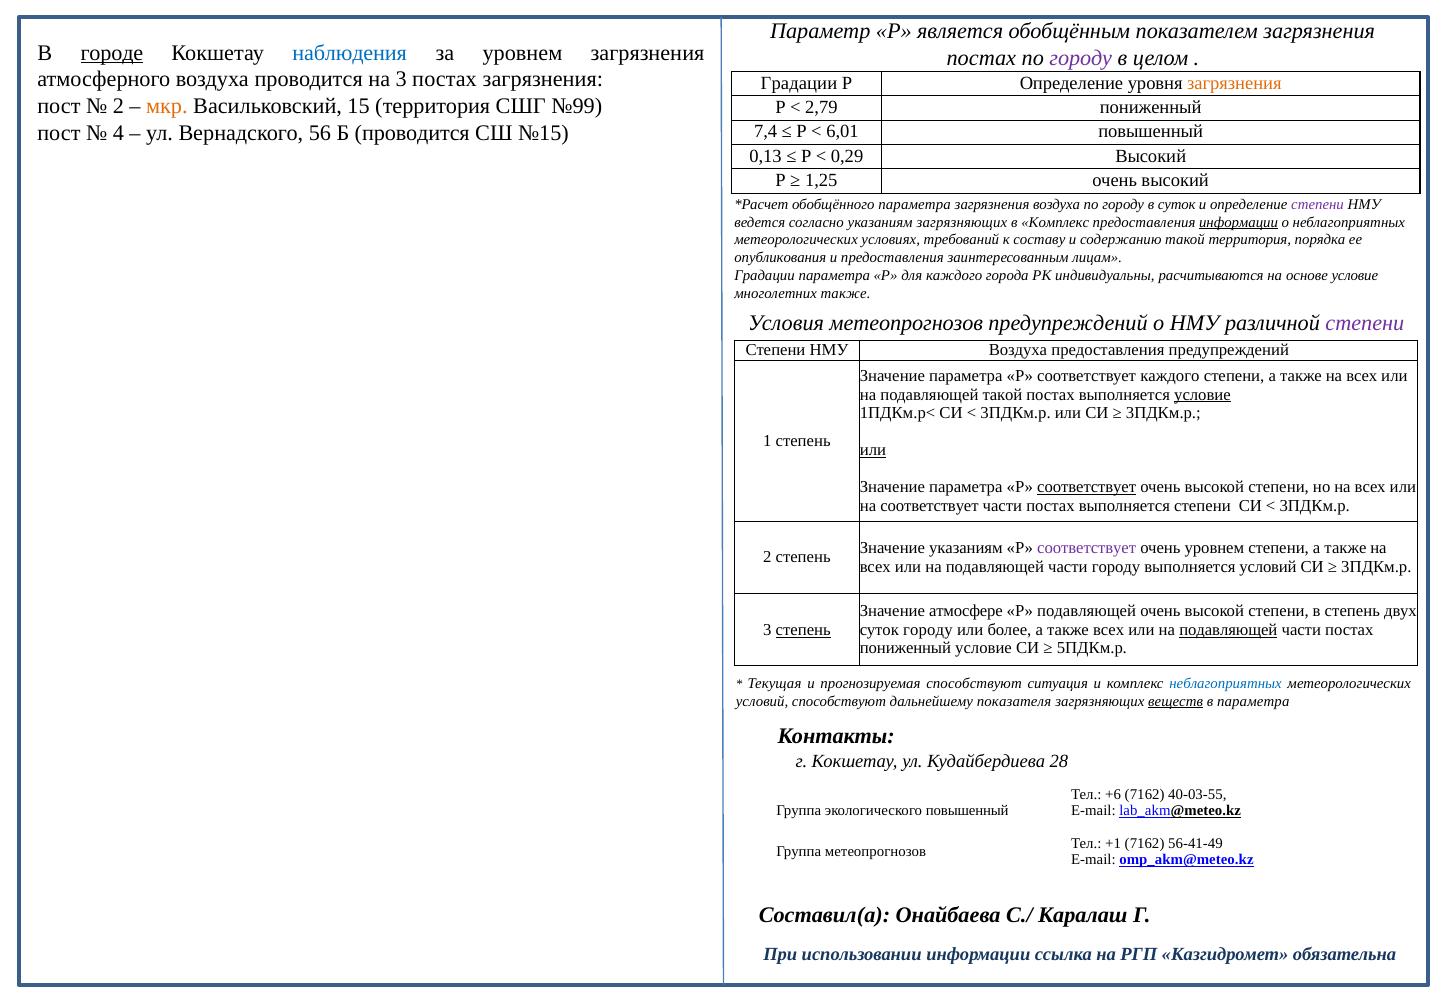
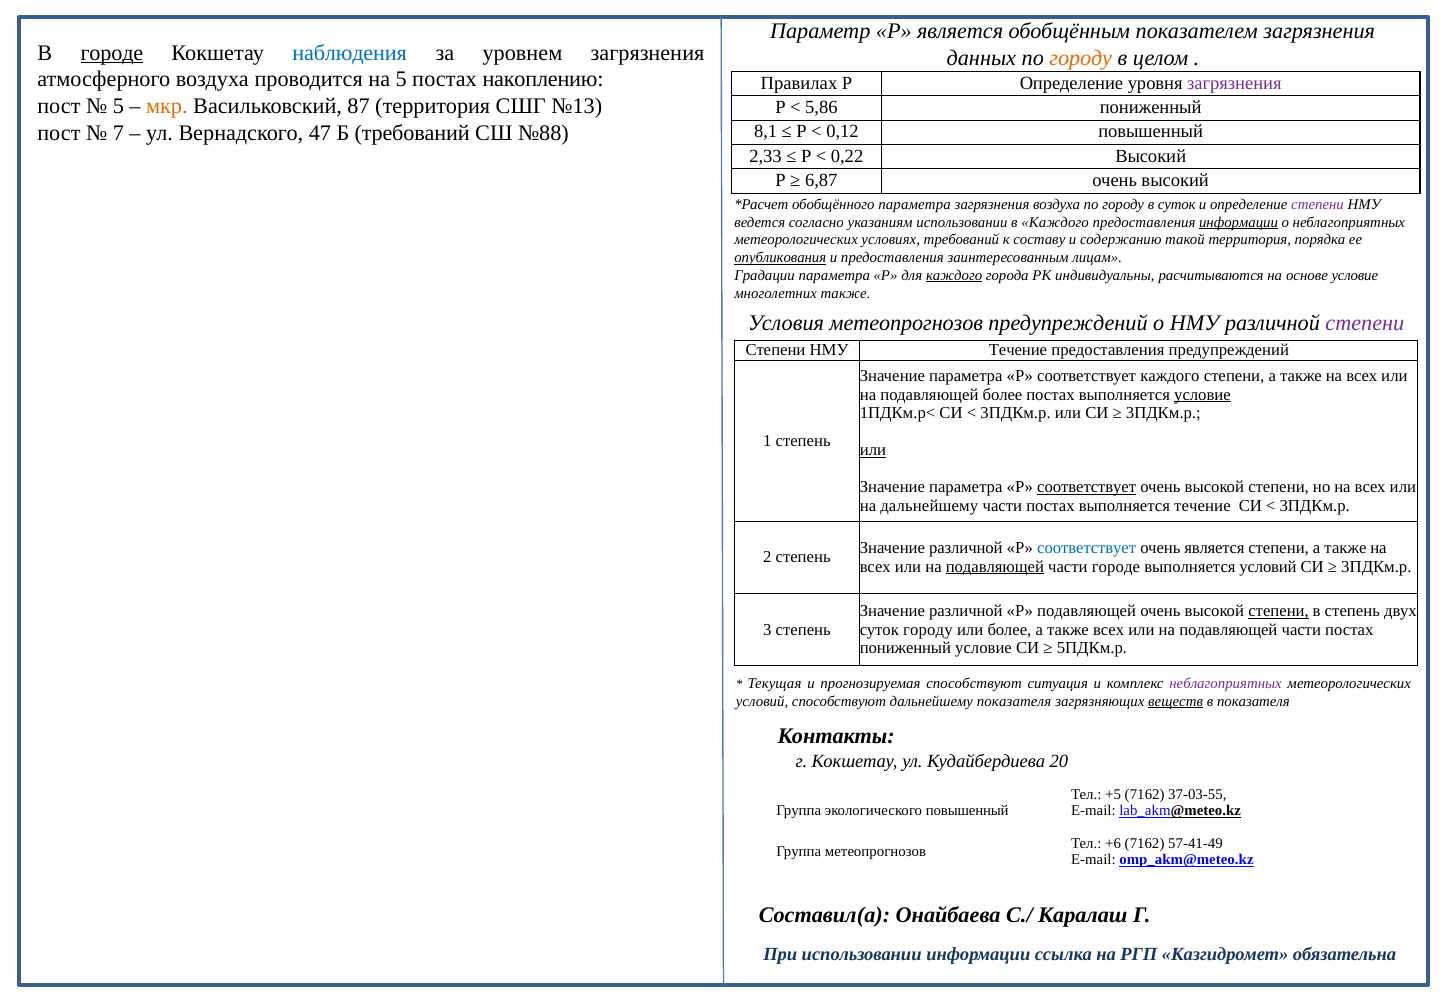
постах at (981, 58): постах -> данных
городу at (1081, 58) colour: purple -> orange
на 3: 3 -> 5
постах загрязнения: загрязнения -> накоплению
Градации at (799, 83): Градации -> Правилах
загрязнения at (1234, 83) colour: orange -> purple
2 at (118, 106): 2 -> 5
15: 15 -> 87
№99: №99 -> №13
2,79: 2,79 -> 5,86
4: 4 -> 7
56: 56 -> 47
Б проводится: проводится -> требований
№15: №15 -> №88
7,4: 7,4 -> 8,1
6,01: 6,01 -> 0,12
0,13: 0,13 -> 2,33
0,29: 0,29 -> 0,22
1,25: 1,25 -> 6,87
указаниям загрязняющих: загрязняющих -> использовании
в Комплекс: Комплекс -> Каждого
опубликования underline: none -> present
каждого at (954, 275) underline: none -> present
НМУ Воздуха: Воздуха -> Течение
подавляющей такой: такой -> более
на соответствует: соответствует -> дальнейшему
выполняется степени: степени -> течение
указаниям at (966, 548): указаниям -> различной
соответствует at (1087, 548) colour: purple -> blue
очень уровнем: уровнем -> является
подавляющей at (995, 567) underline: none -> present
части городу: городу -> городе
атмосфере at (966, 611): атмосфере -> различной
степени at (1279, 611) underline: none -> present
степень at (803, 630) underline: present -> none
подавляющей at (1228, 630) underline: present -> none
неблагоприятных at (1226, 684) colour: blue -> purple
в параметра: параметра -> показателя
28: 28 -> 20
+6: +6 -> +5
40-03-55: 40-03-55 -> 37-03-55
+1: +1 -> +6
56-41-49: 56-41-49 -> 57-41-49
